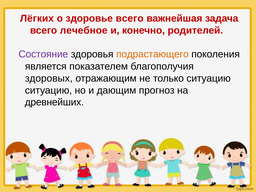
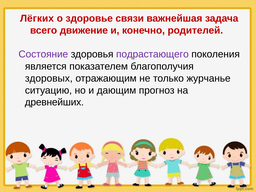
здоровье всего: всего -> связи
лечебное: лечебное -> движение
подрастающего colour: orange -> purple
только ситуацию: ситуацию -> журчанье
